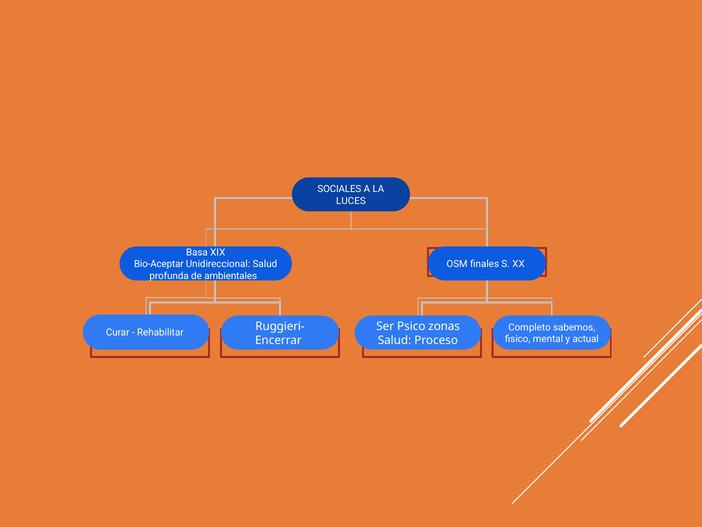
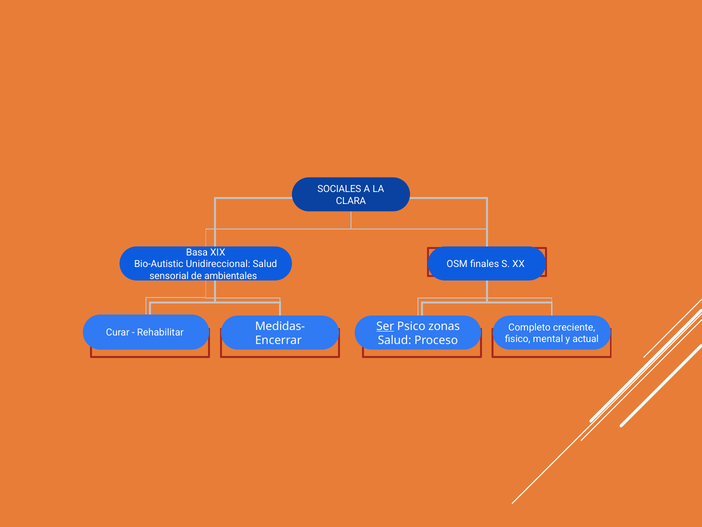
LUCES: LUCES -> CLARA
Bio-Aceptar: Bio-Aceptar -> Bio-Autistic
profunda: profunda -> sensorial
Ser underline: none -> present
sabemos: sabemos -> creciente
Ruggieri-: Ruggieri- -> Medidas-
